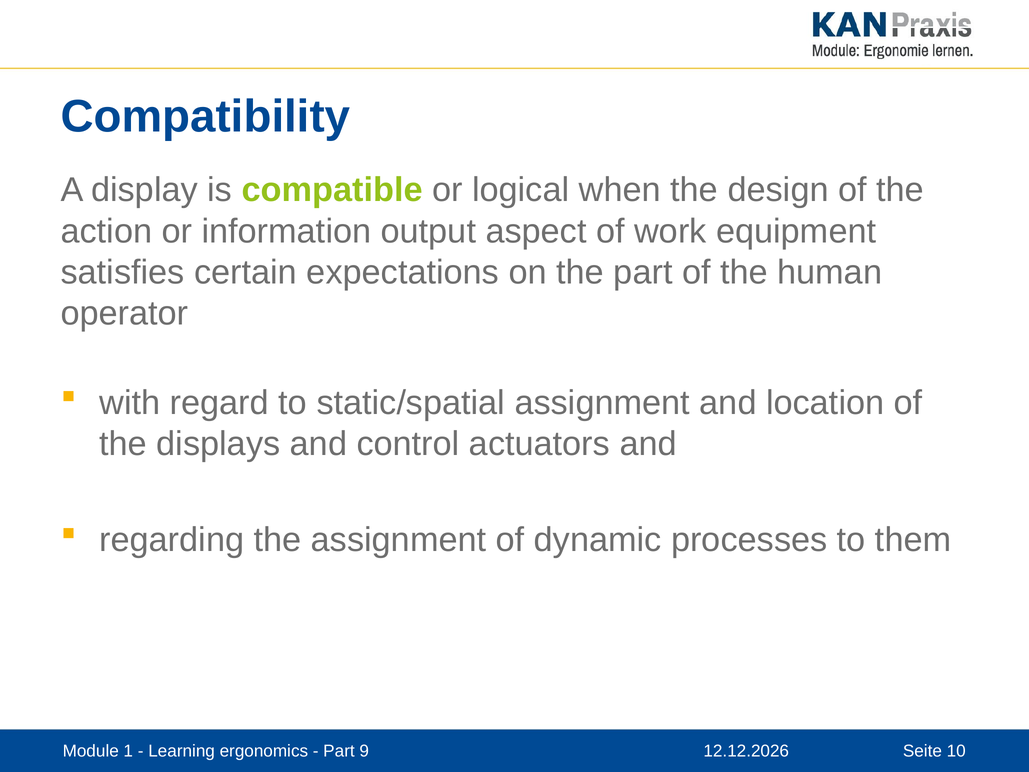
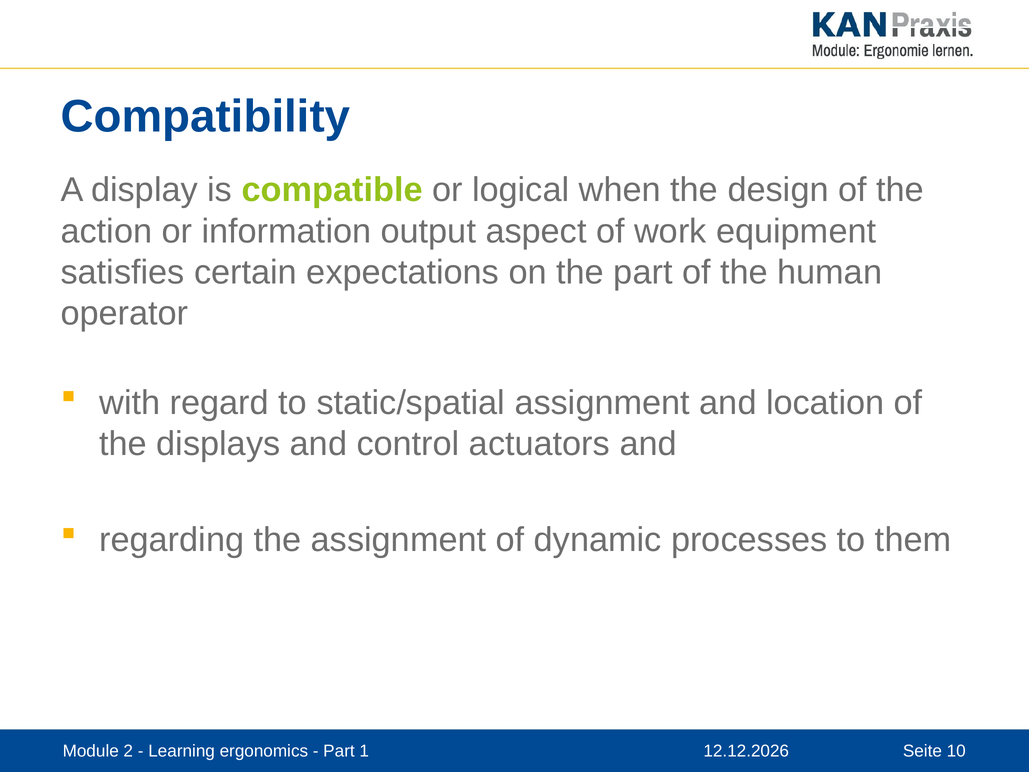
1: 1 -> 2
9: 9 -> 1
